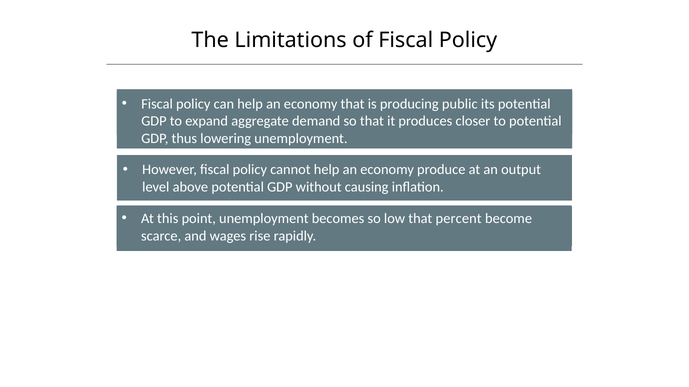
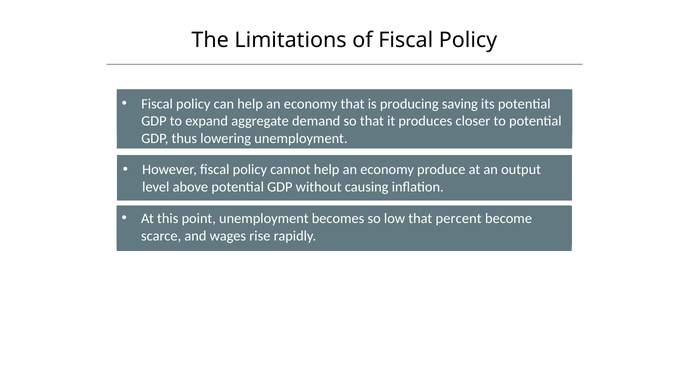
public: public -> saving
